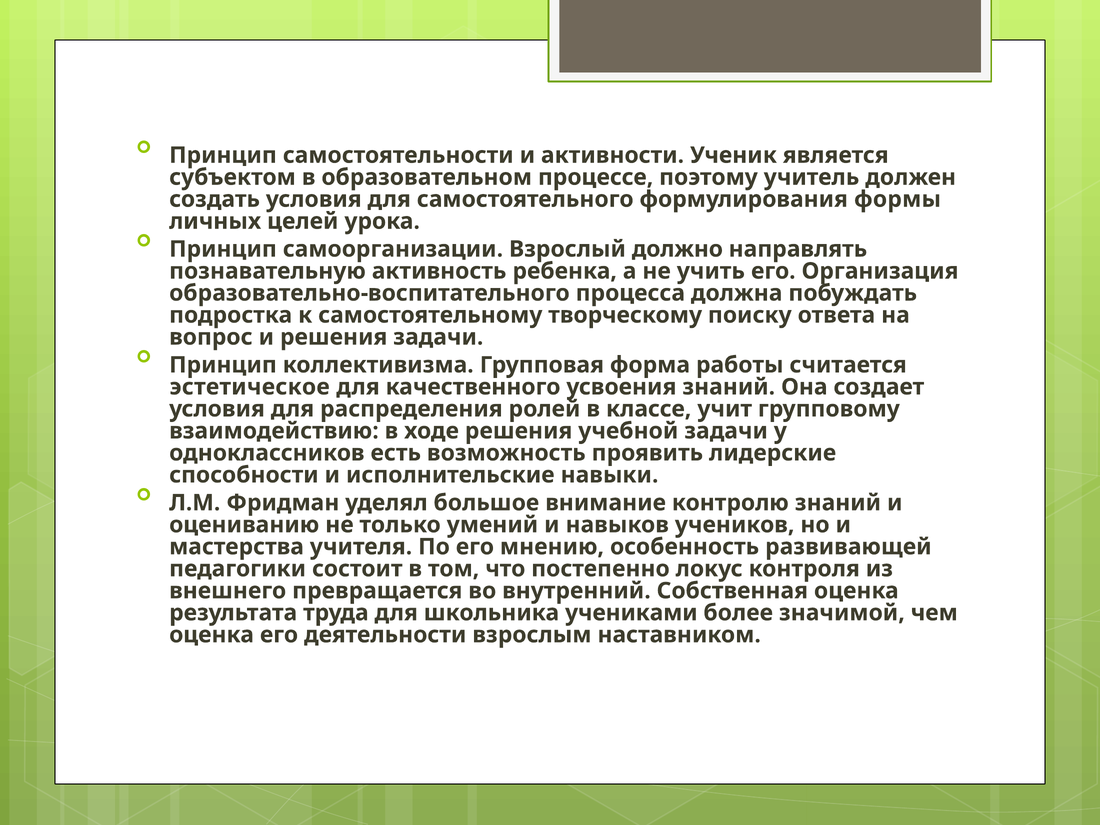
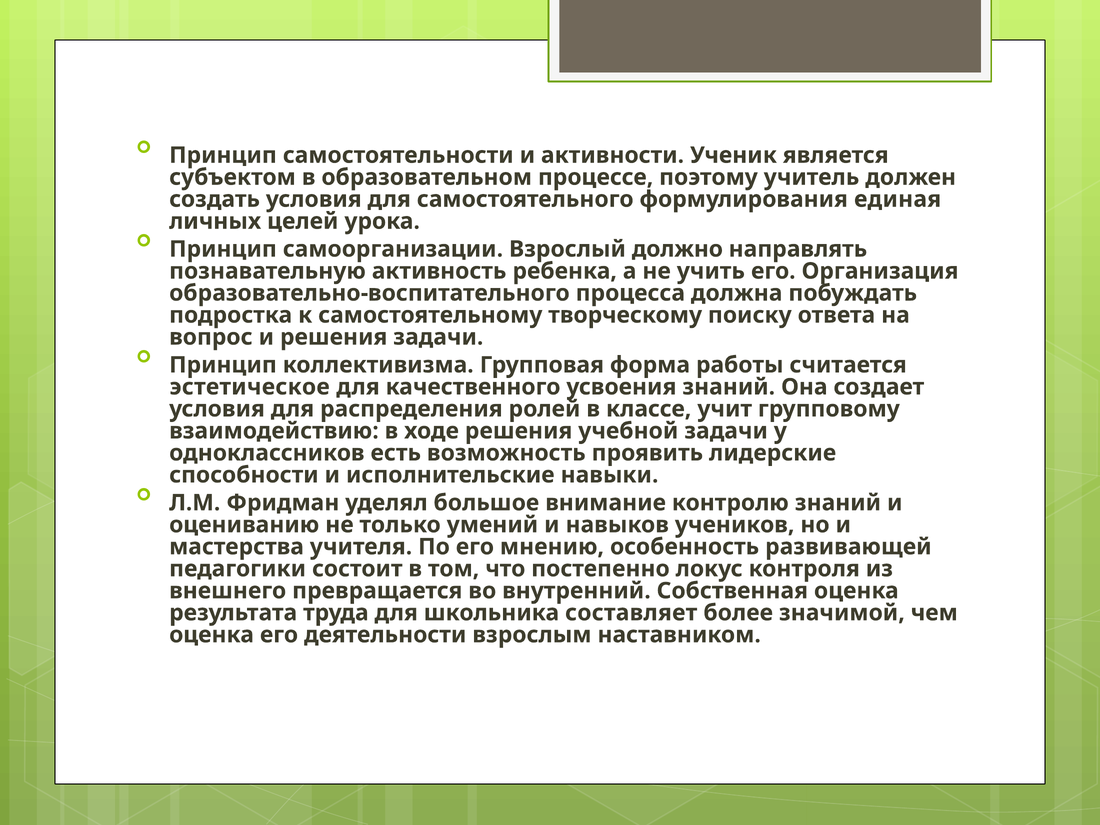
формы: формы -> единая
учениками: учениками -> составляет
